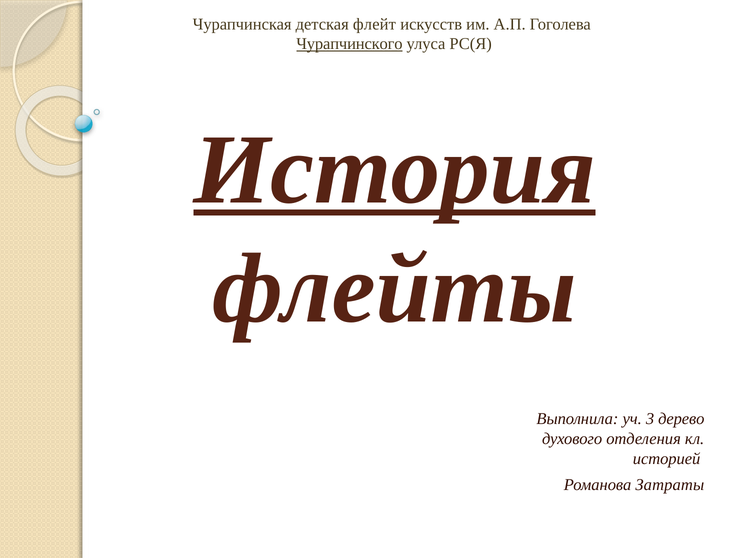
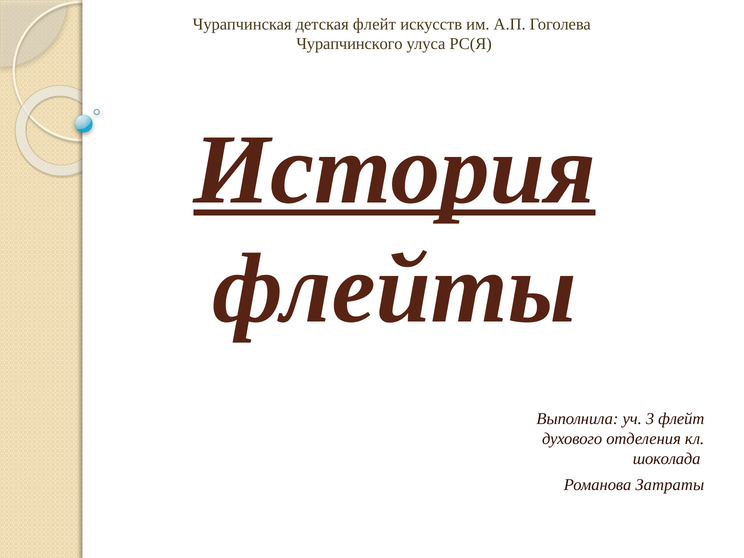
Чурапчинского underline: present -> none
3 дерево: дерево -> флейт
историей: историей -> шоколада
